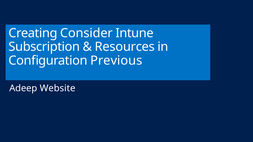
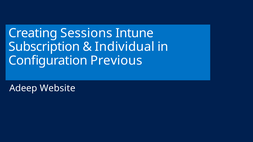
Consider: Consider -> Sessions
Resources: Resources -> Individual
